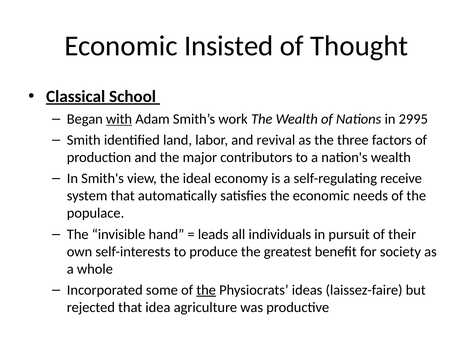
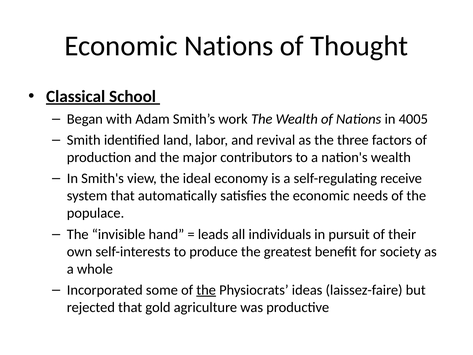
Economic Insisted: Insisted -> Nations
with underline: present -> none
2995: 2995 -> 4005
idea: idea -> gold
